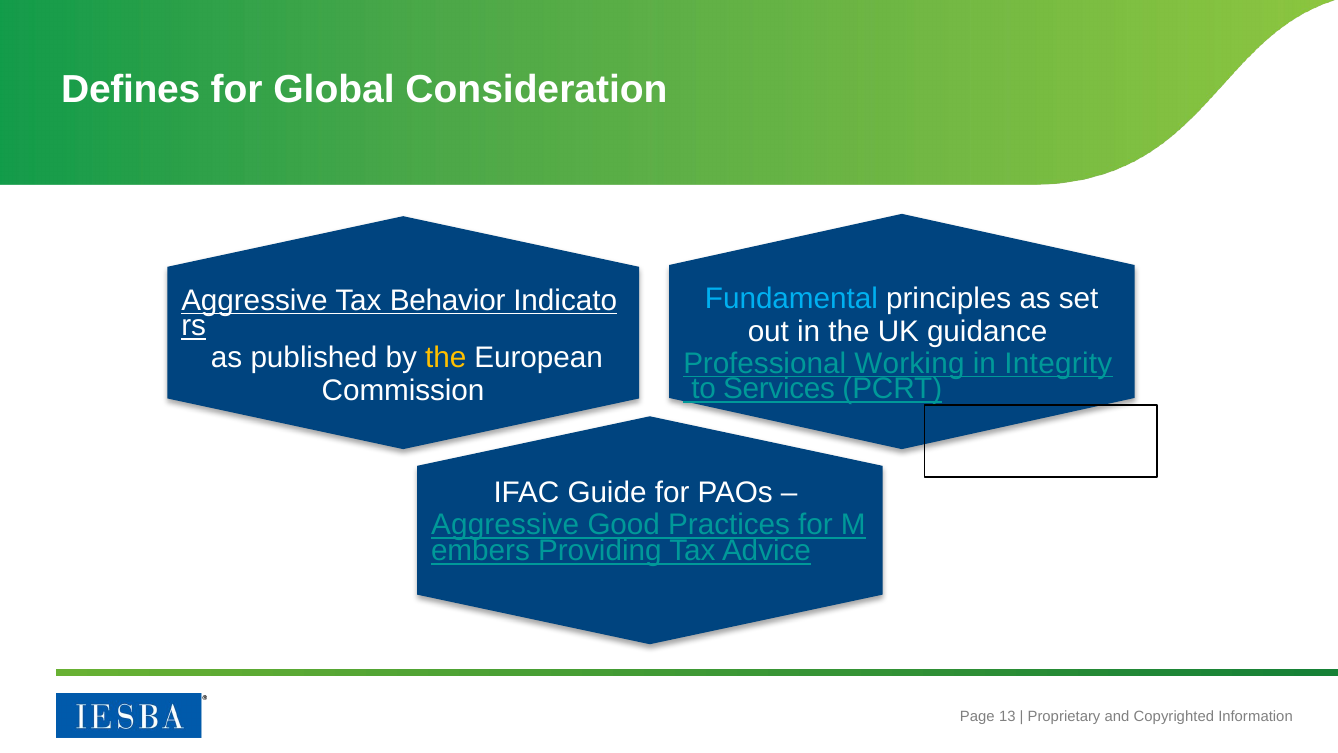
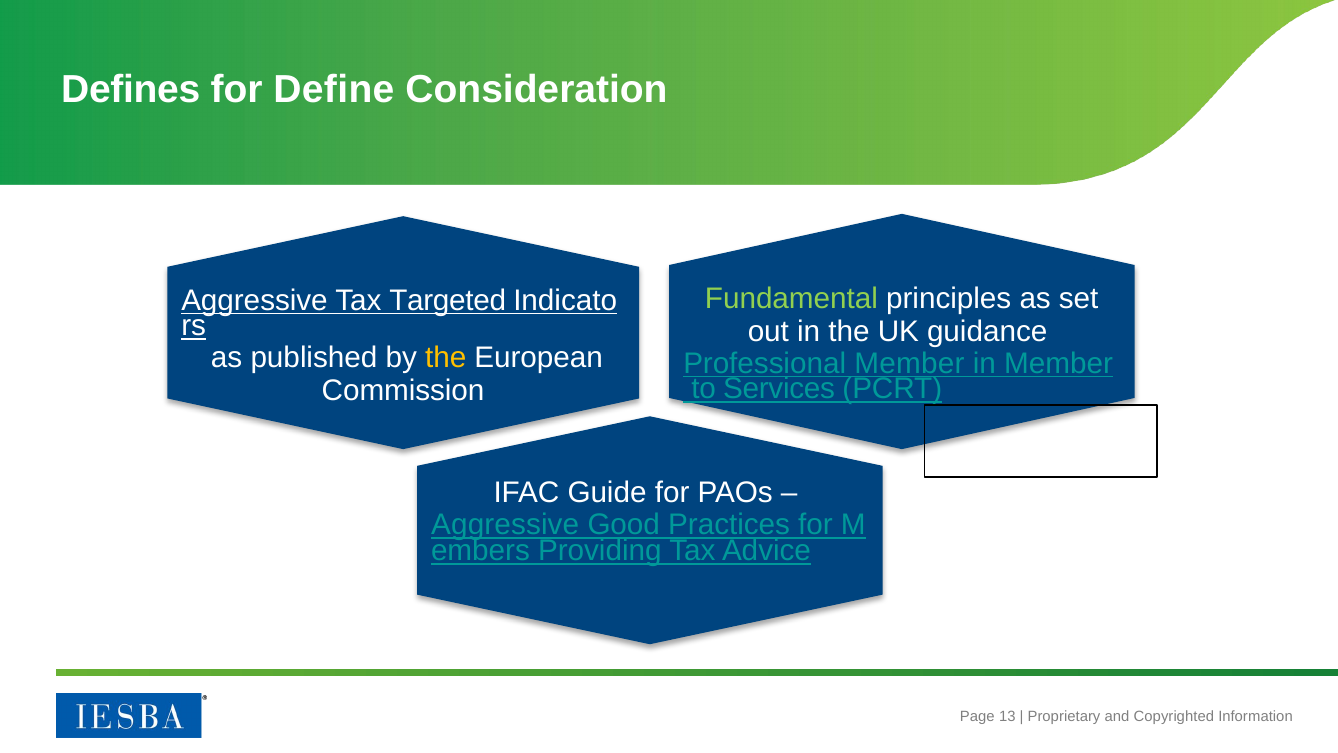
Global: Global -> Define
Fundamental colour: light blue -> light green
Behavior: Behavior -> Targeted
Professional Working: Working -> Member
in Integrity: Integrity -> Member
